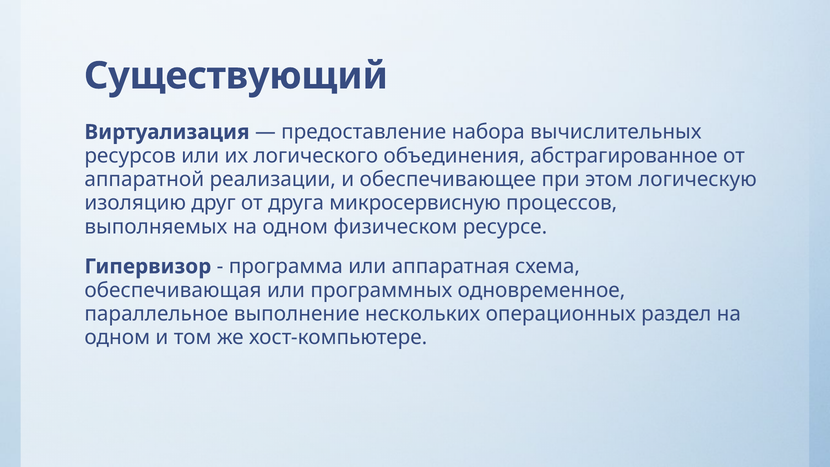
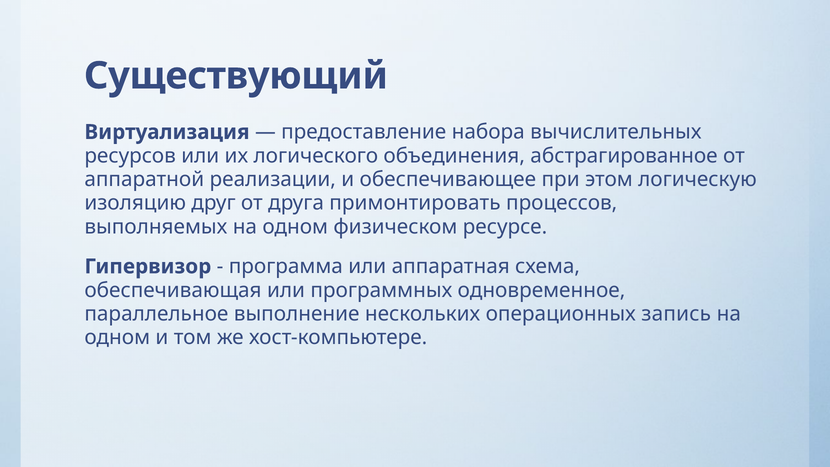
микросервисную: микросервисную -> примонтировать
раздел: раздел -> запись
